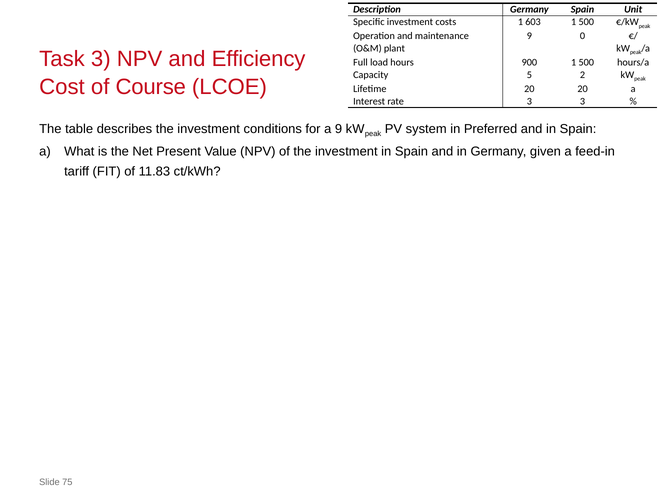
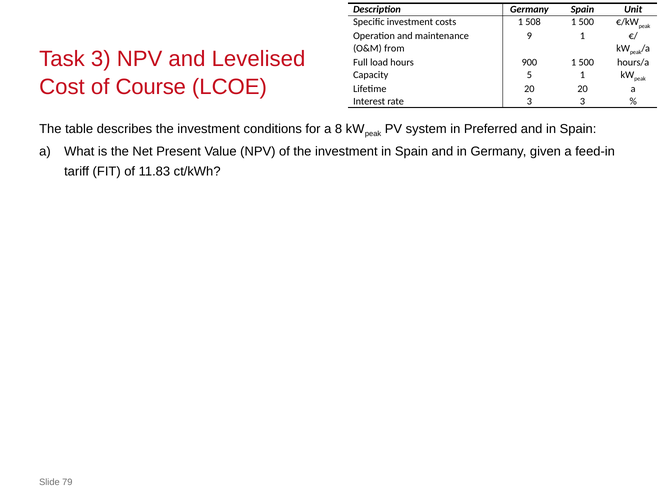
603: 603 -> 508
9 0: 0 -> 1
plant: plant -> from
Efficiency: Efficiency -> Levelised
5 2: 2 -> 1
a 9: 9 -> 8
75: 75 -> 79
